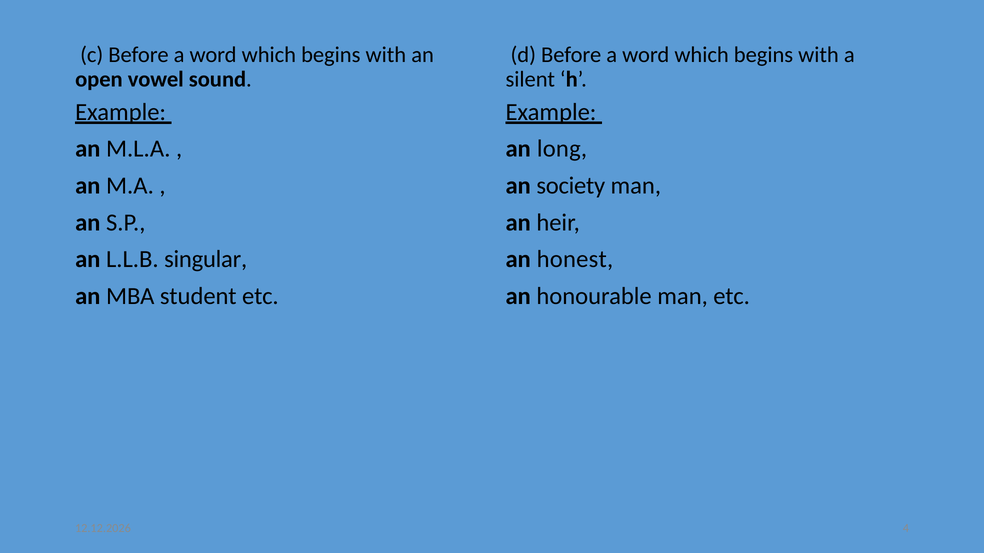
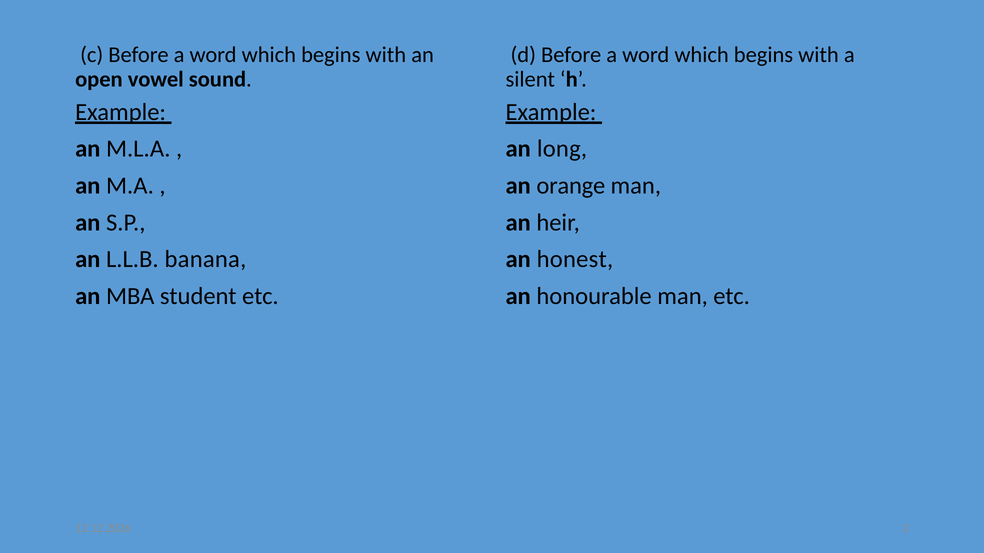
society: society -> orange
singular: singular -> banana
4: 4 -> 2
